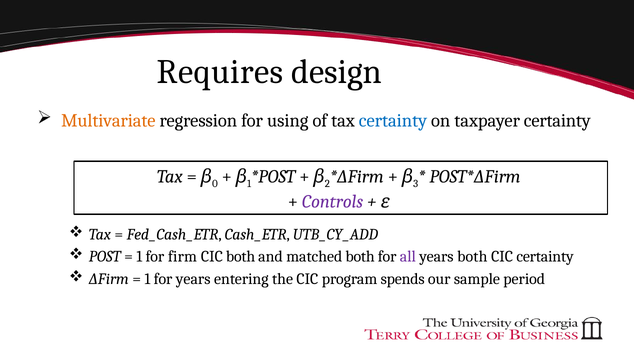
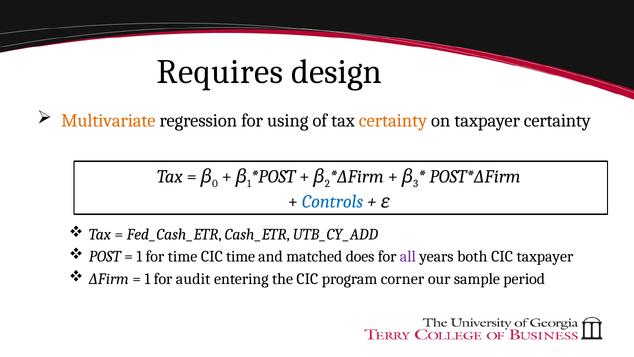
certainty at (393, 121) colour: blue -> orange
Controls colour: purple -> blue
for firm: firm -> time
CIC both: both -> time
matched both: both -> does
CIC certainty: certainty -> taxpayer
for years: years -> audit
spends: spends -> corner
